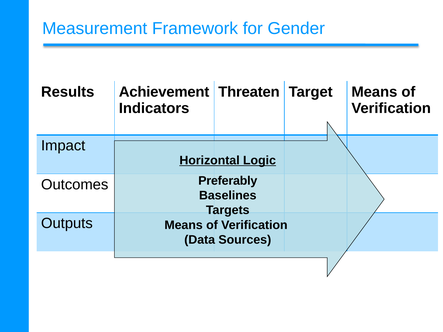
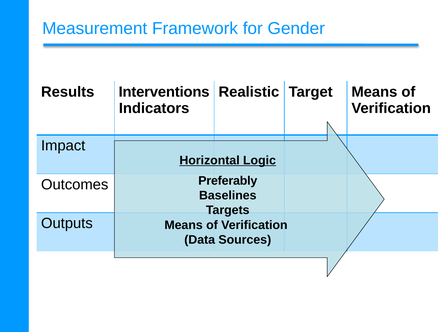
Achievement: Achievement -> Interventions
Threaten: Threaten -> Realistic
